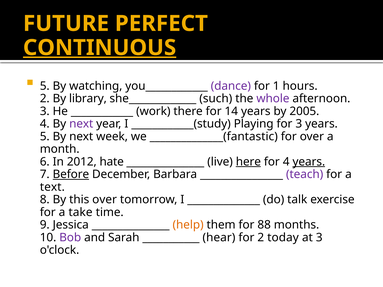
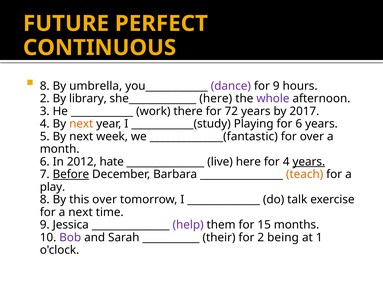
CONTINUOUS underline: present -> none
5 at (45, 86): 5 -> 8
watching: watching -> umbrella
for 1: 1 -> 9
she_____________ such: such -> here
14: 14 -> 72
2005: 2005 -> 2017
next at (81, 124) colour: purple -> orange
for 3: 3 -> 6
here at (248, 162) underline: present -> none
teach colour: purple -> orange
text: text -> play
a take: take -> next
help colour: orange -> purple
88: 88 -> 15
hear: hear -> their
today: today -> being
at 3: 3 -> 1
